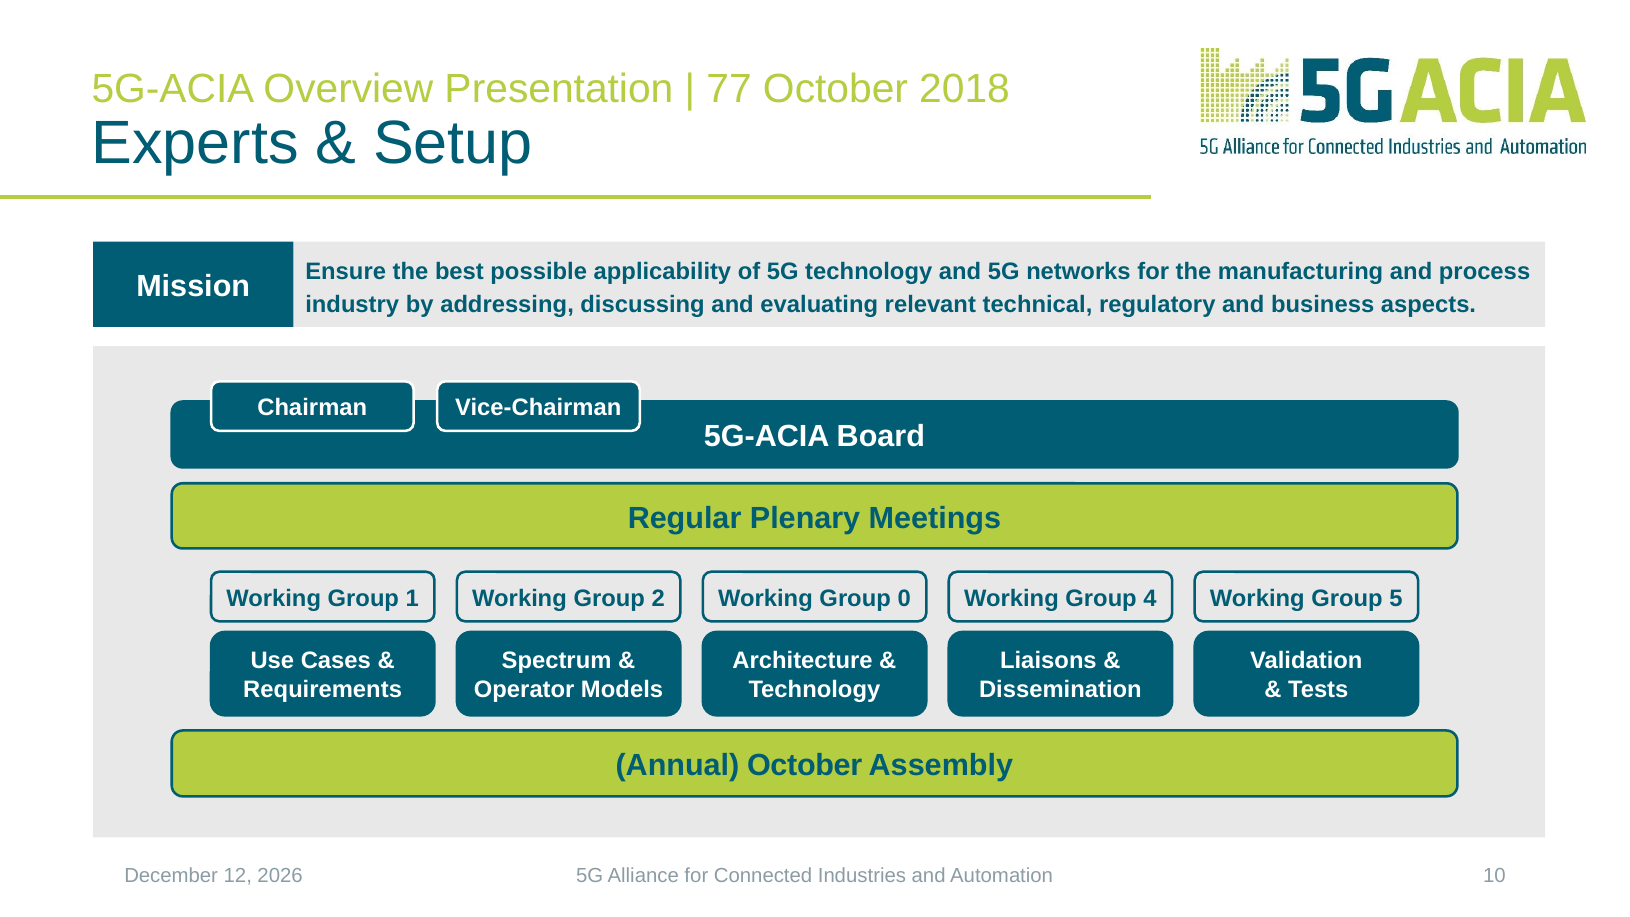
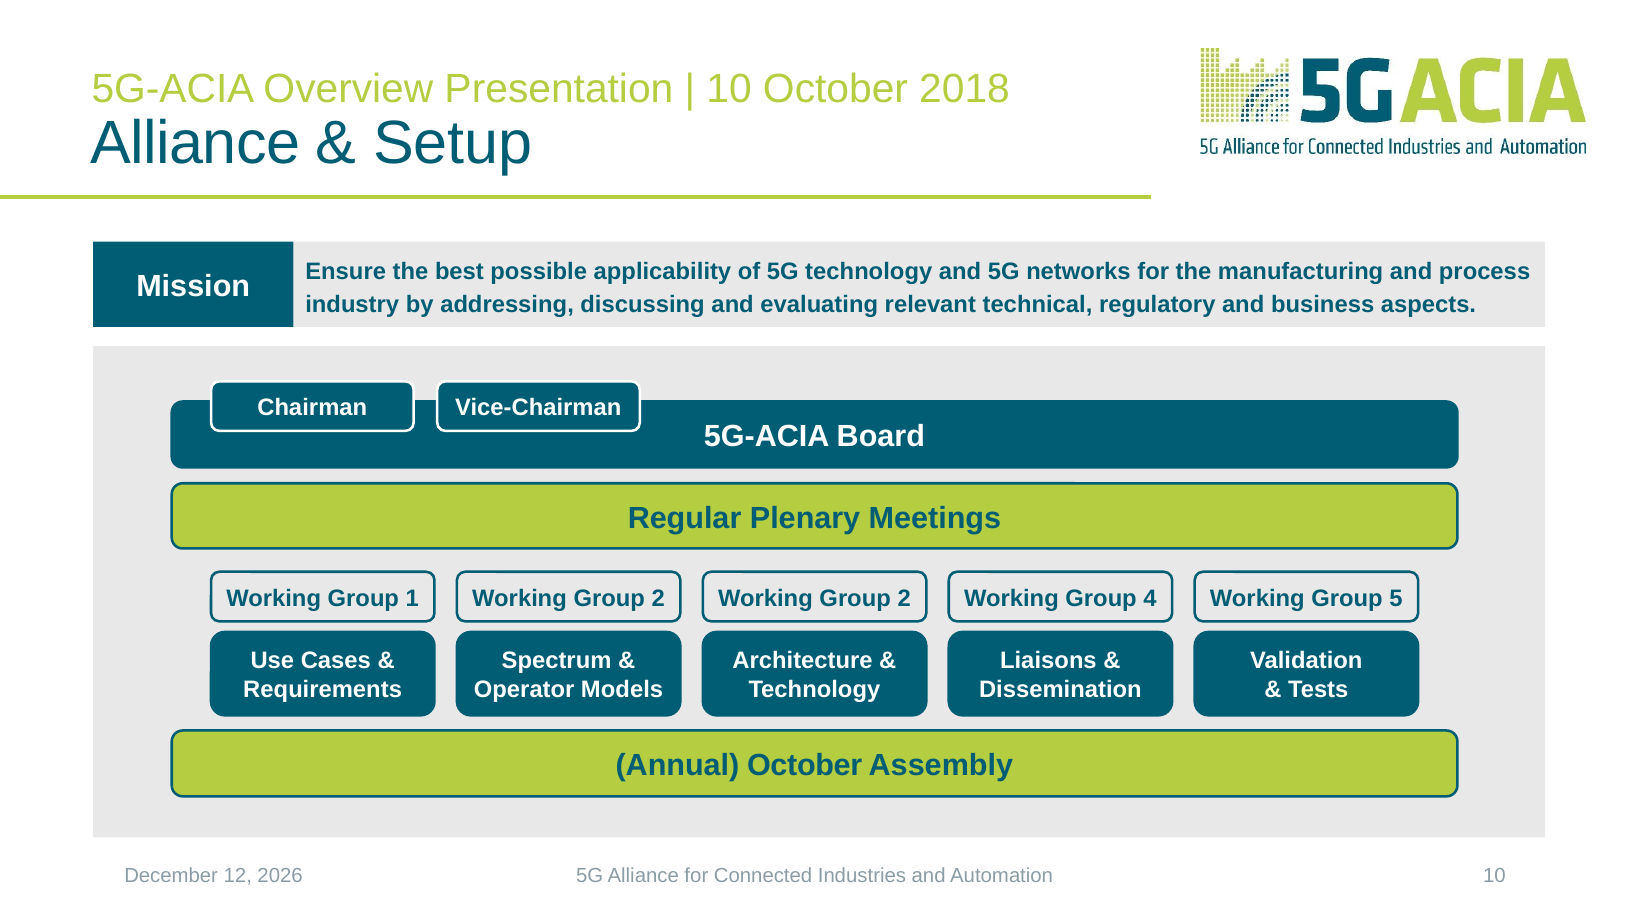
77 at (729, 89): 77 -> 10
Experts at (195, 144): Experts -> Alliance
2 Working Group 0: 0 -> 2
